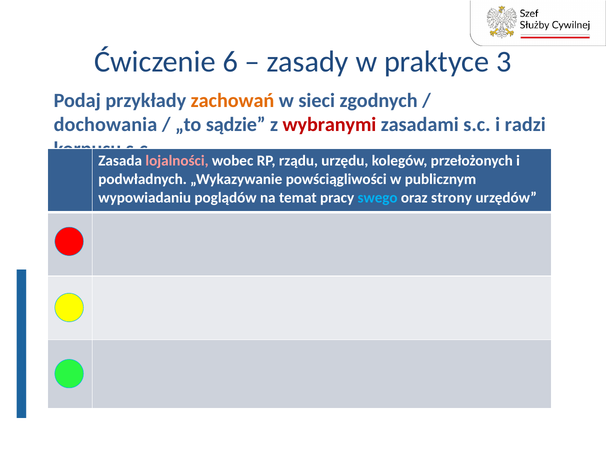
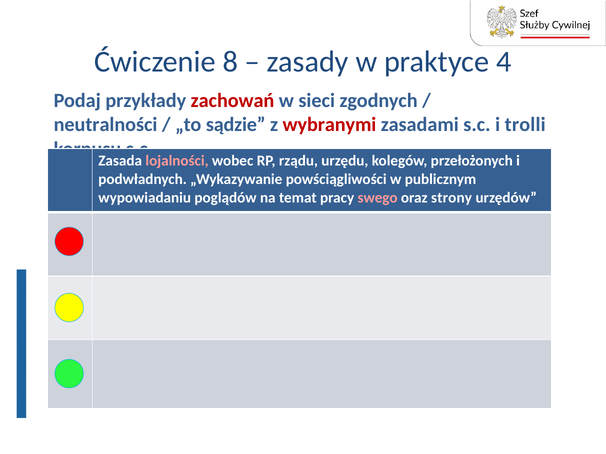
6: 6 -> 8
3: 3 -> 4
zachowań colour: orange -> red
dochowania: dochowania -> neutralności
radzi: radzi -> trolli
swego colour: light blue -> pink
